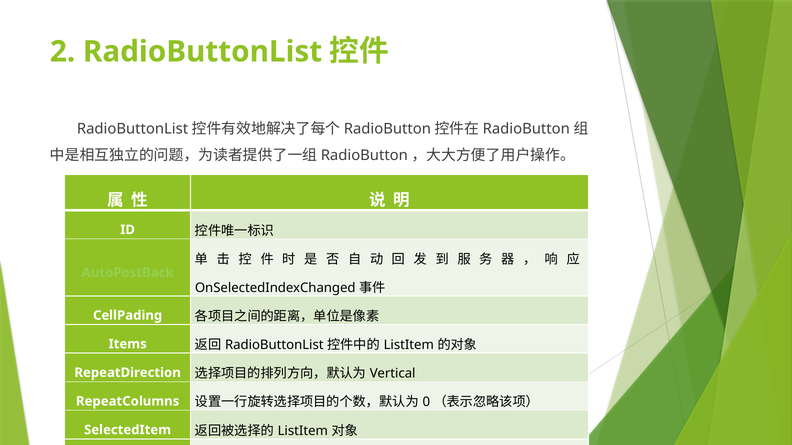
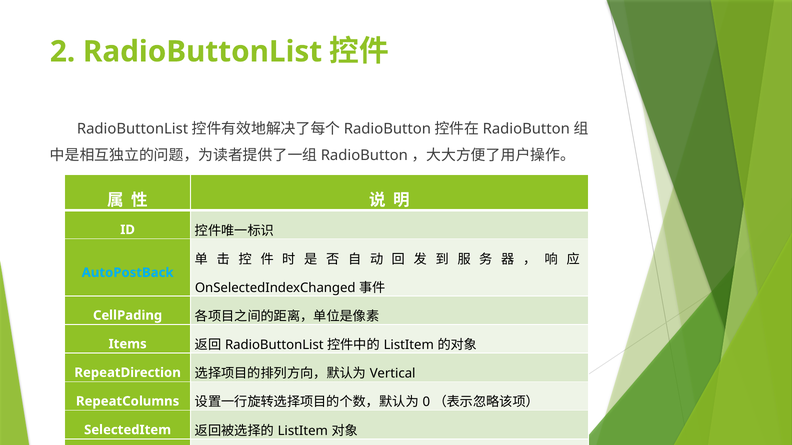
AutoPostBack colour: light green -> light blue
